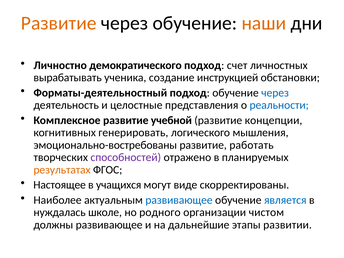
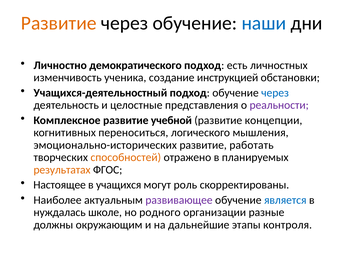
наши colour: orange -> blue
счет: счет -> есть
вырабатывать: вырабатывать -> изменчивость
Форматы-деятельностный: Форматы-деятельностный -> Учащихся-деятельностный
реальности colour: blue -> purple
генерировать: генерировать -> переноситься
эмоционально-востребованы: эмоционально-востребованы -> эмоционально-исторических
способностей colour: purple -> orange
виде: виде -> роль
развивающее at (179, 200) colour: blue -> purple
чистом: чистом -> разные
должны развивающее: развивающее -> окружающим
развитии: развитии -> контроля
